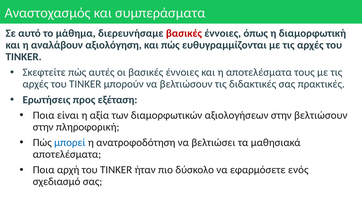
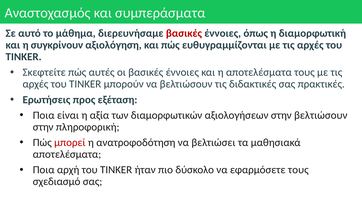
αναλάβουν: αναλάβουν -> συγκρίνουν
μπορεί colour: blue -> red
εφαρμόσετε ενός: ενός -> τους
